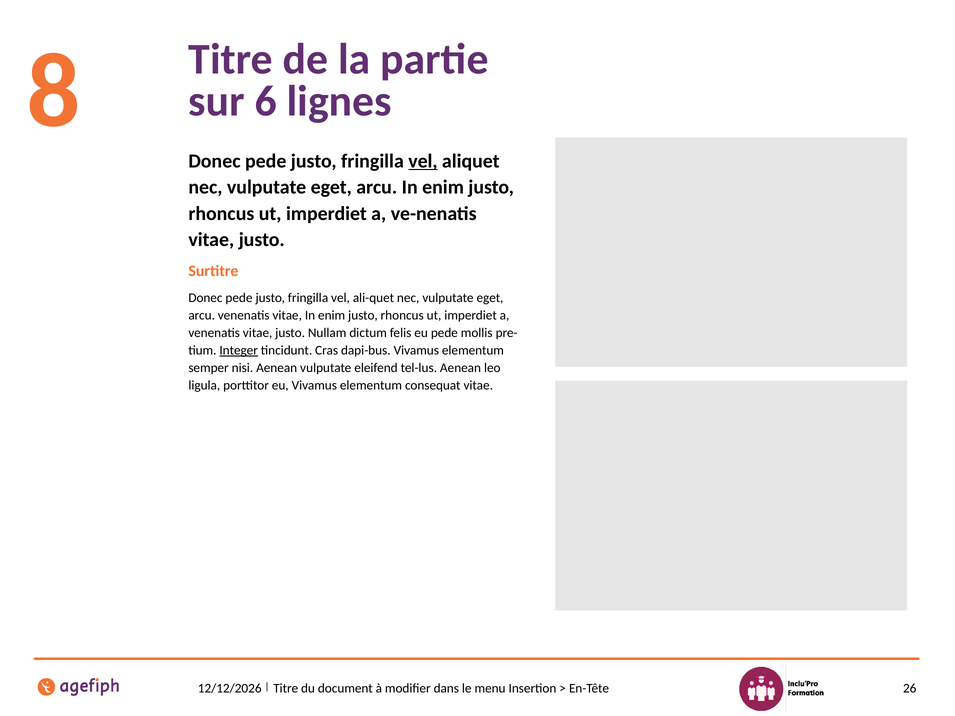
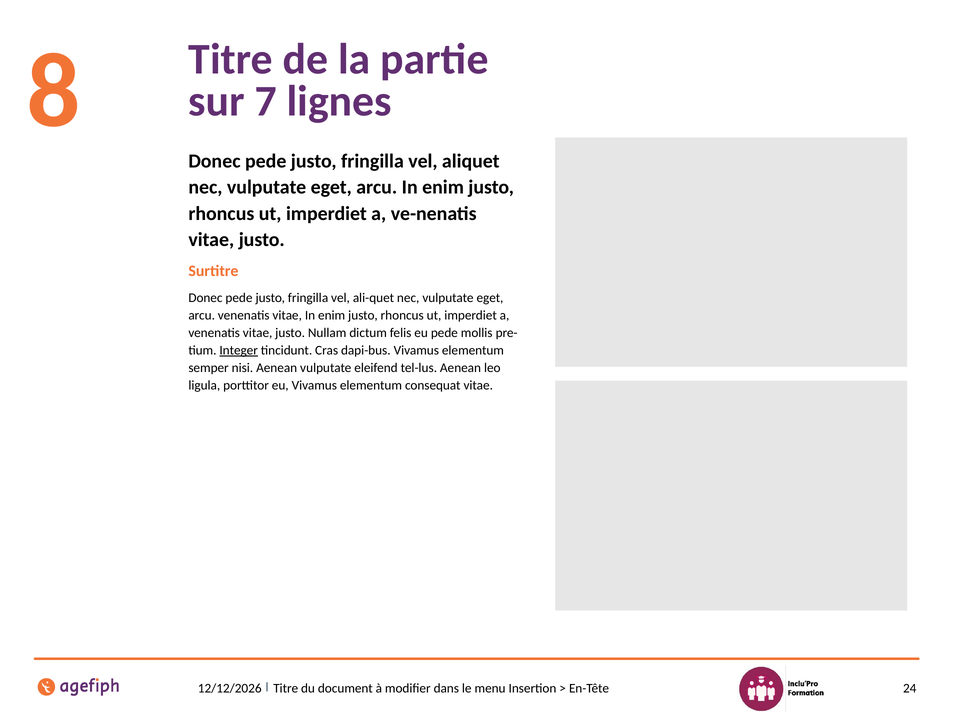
6: 6 -> 7
vel at (423, 161) underline: present -> none
26: 26 -> 24
